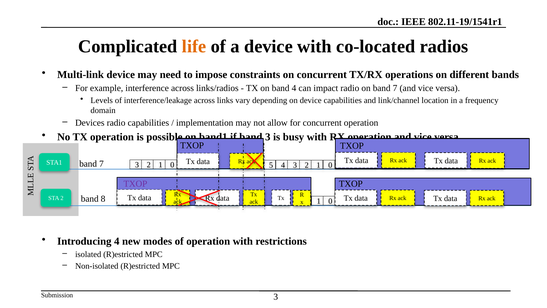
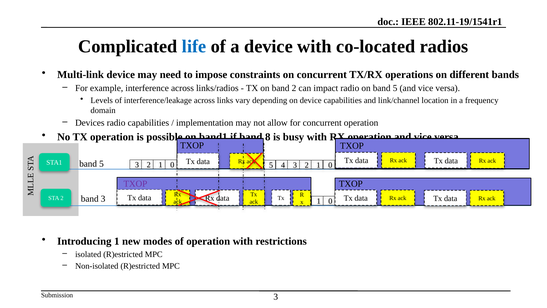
life colour: orange -> blue
band 4: 4 -> 2
on band 7: 7 -> 5
3 at (268, 137): 3 -> 8
7 at (101, 164): 7 -> 5
band 8: 8 -> 3
Introducing 4: 4 -> 1
